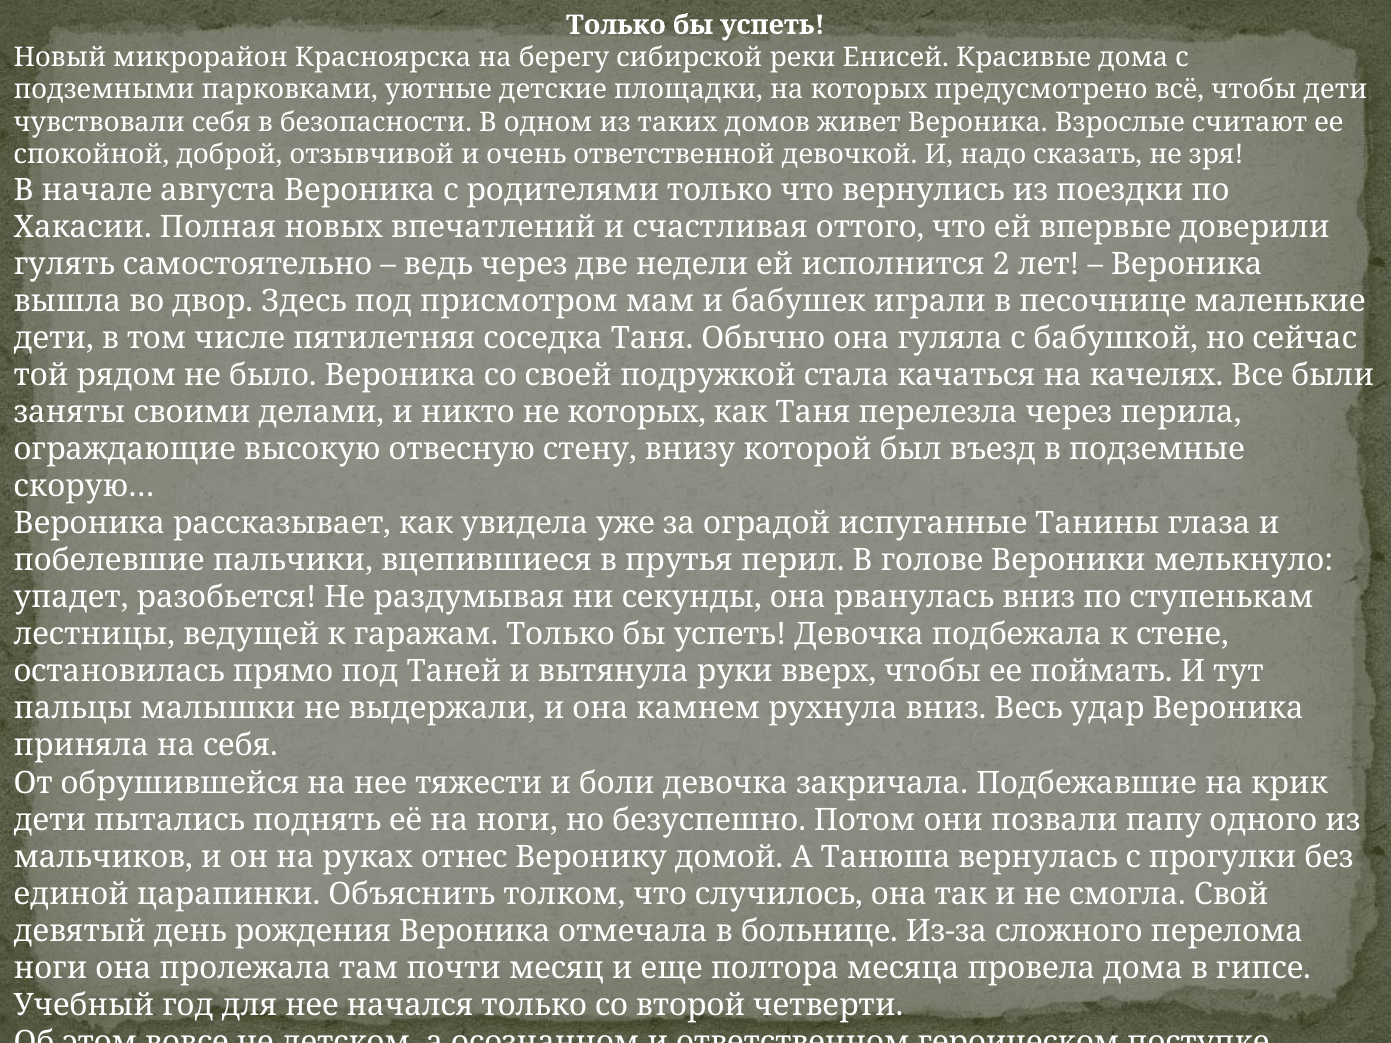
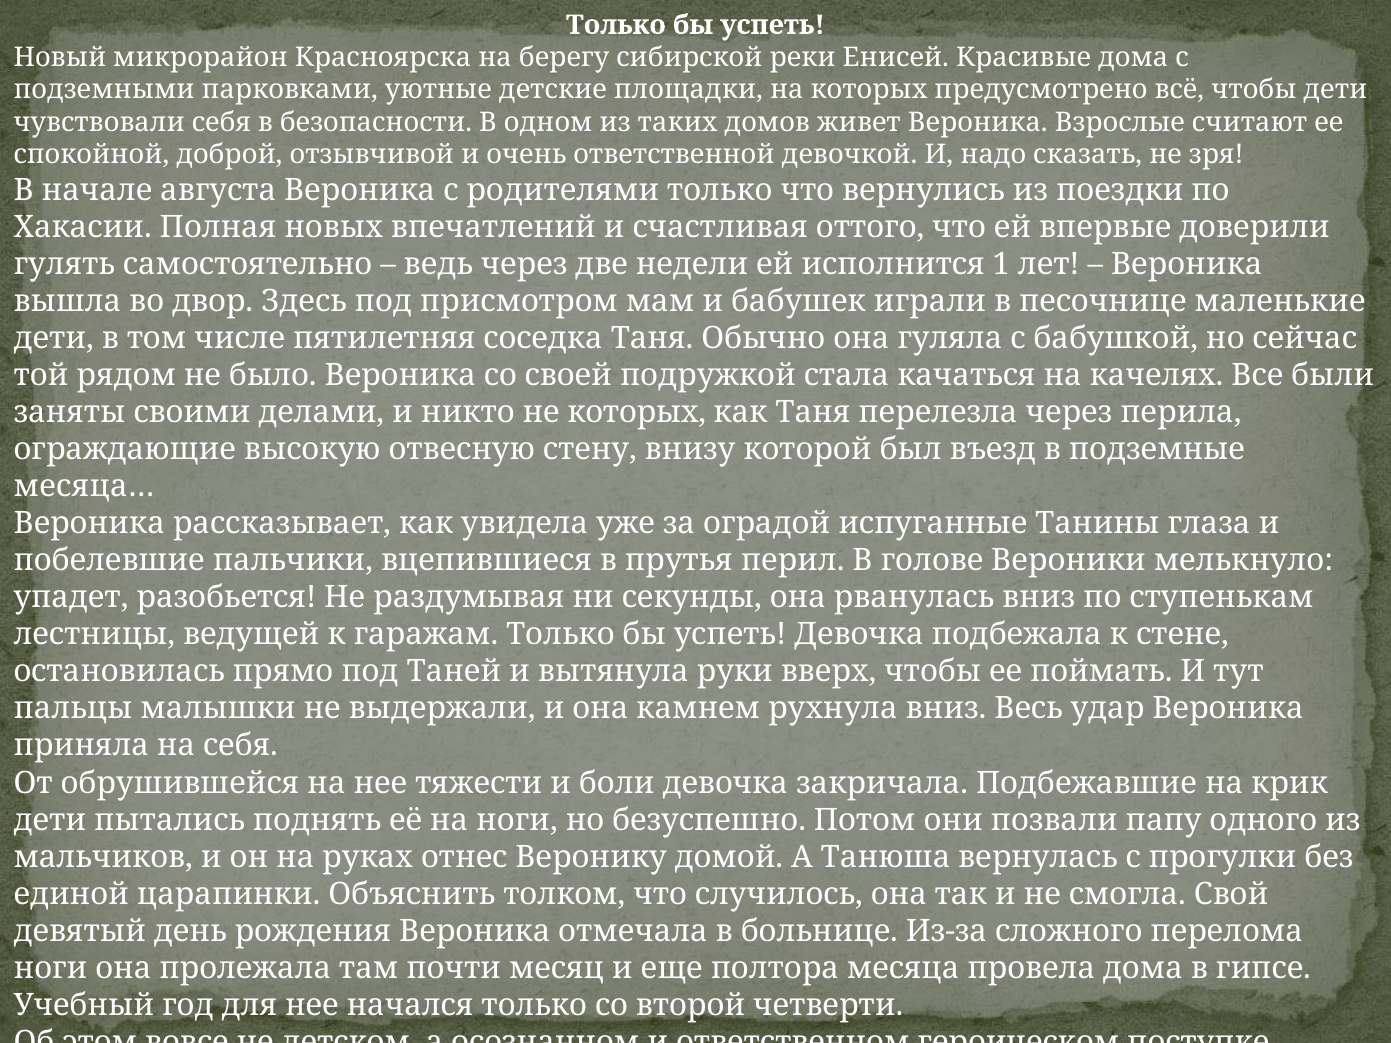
2: 2 -> 1
скорую…: скорую… -> месяца…
